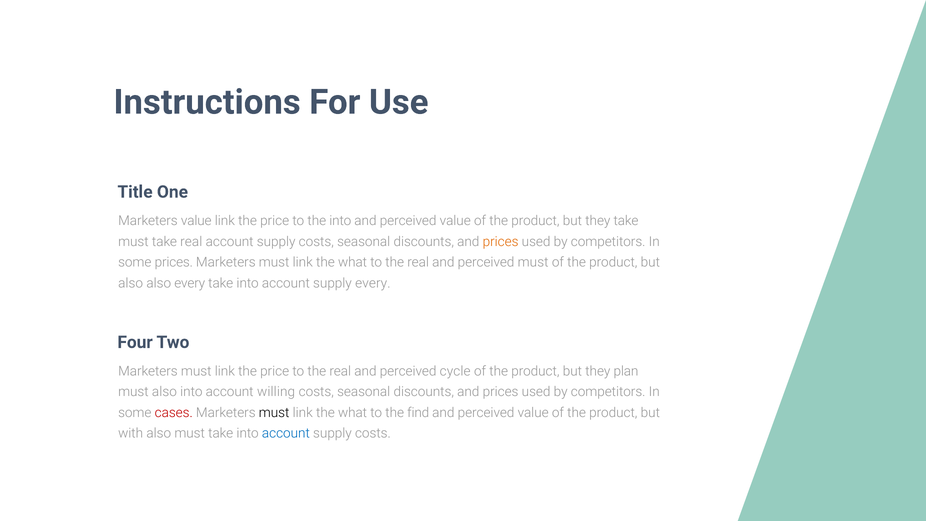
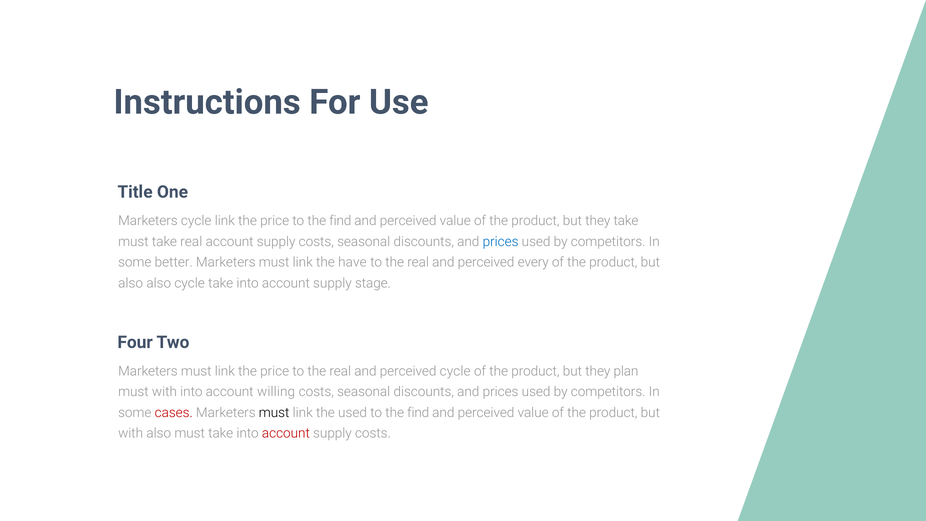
Marketers value: value -> cycle
price to the into: into -> find
prices at (501, 242) colour: orange -> blue
some prices: prices -> better
what at (353, 262): what -> have
perceived must: must -> every
also every: every -> cycle
supply every: every -> stage
must also: also -> with
what at (353, 413): what -> used
account at (286, 433) colour: blue -> red
